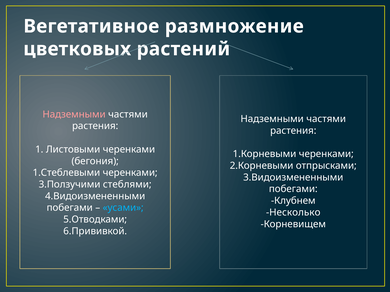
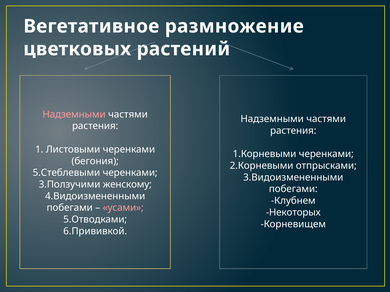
1.Стеблевыми: 1.Стеблевыми -> 5.Стеблевыми
стеблями: стеблями -> женскому
усами colour: light blue -> pink
Несколько: Несколько -> Некоторых
